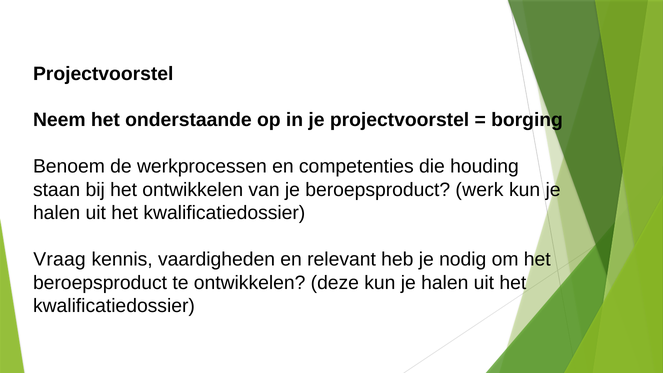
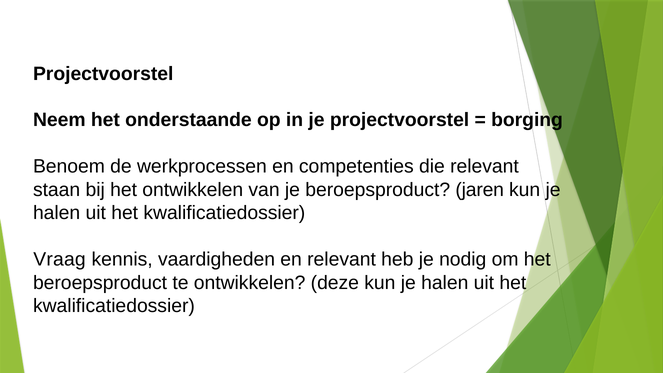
die houding: houding -> relevant
werk: werk -> jaren
